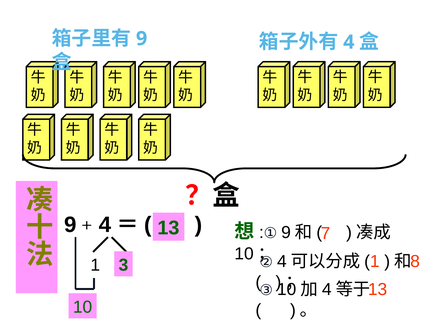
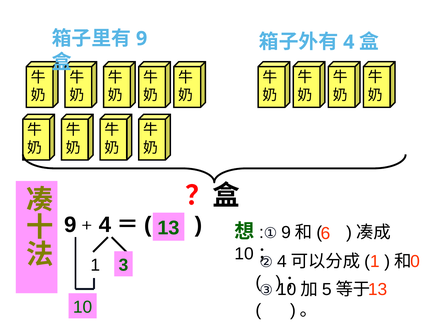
7: 7 -> 6
8: 8 -> 0
4 at (327, 290): 4 -> 5
